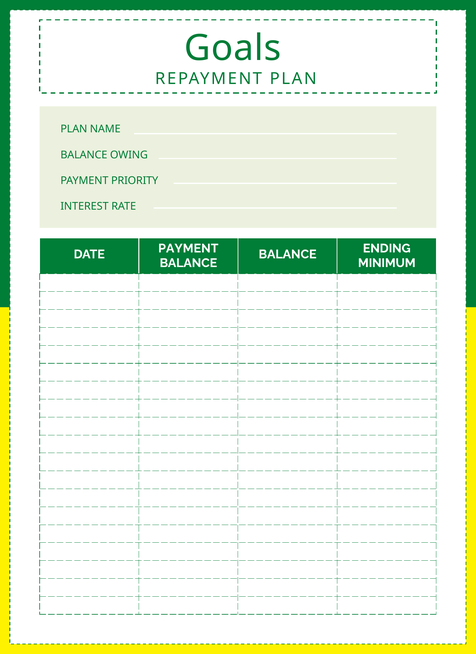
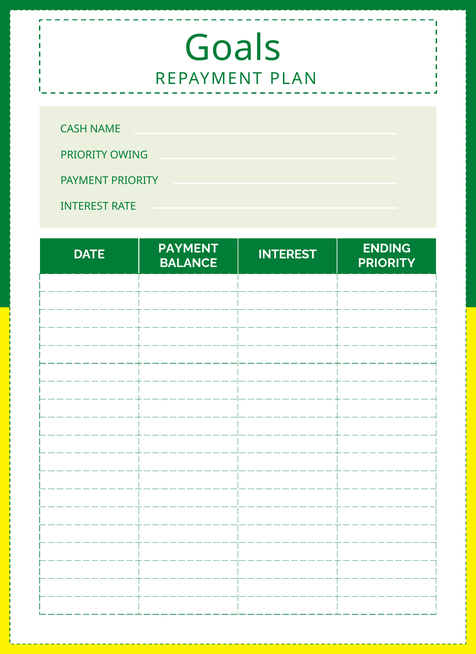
PLAN at (74, 129): PLAN -> CASH
BALANCE at (84, 155): BALANCE -> PRIORITY
BALANCE at (288, 254): BALANCE -> INTEREST
MINIMUM at (387, 263): MINIMUM -> PRIORITY
